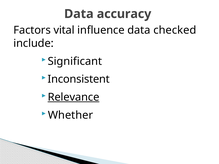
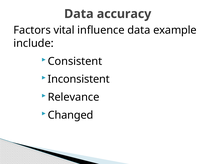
checked: checked -> example
Significant: Significant -> Consistent
Relevance underline: present -> none
Whether: Whether -> Changed
